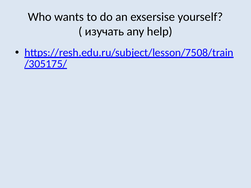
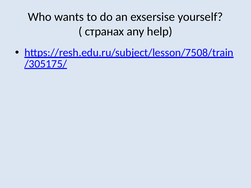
изучать: изучать -> странах
